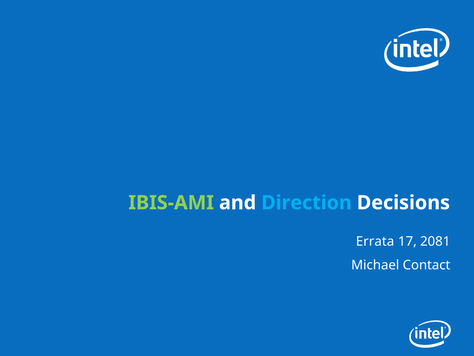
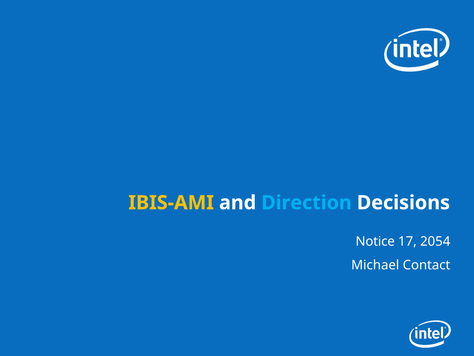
IBIS-AMI colour: light green -> yellow
Errata: Errata -> Notice
2081: 2081 -> 2054
